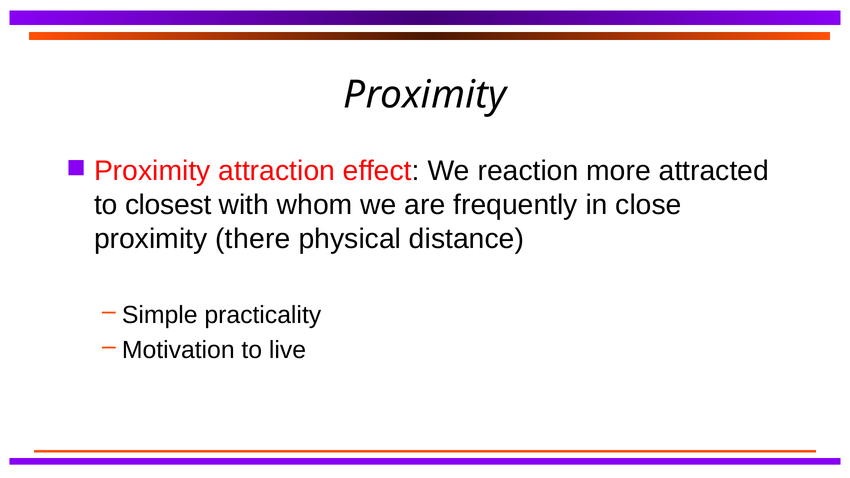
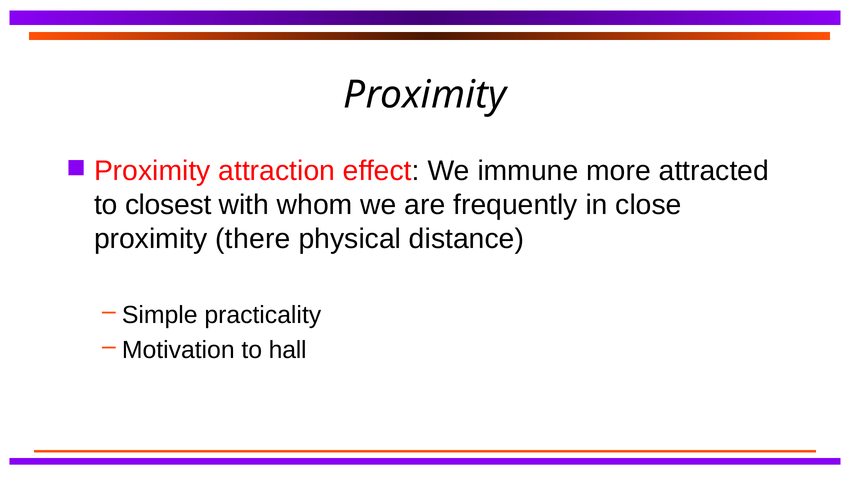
reaction: reaction -> immune
live: live -> hall
